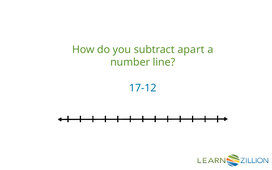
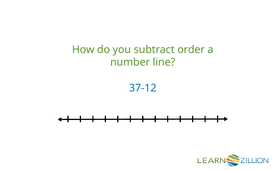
apart: apart -> order
17-12: 17-12 -> 37-12
